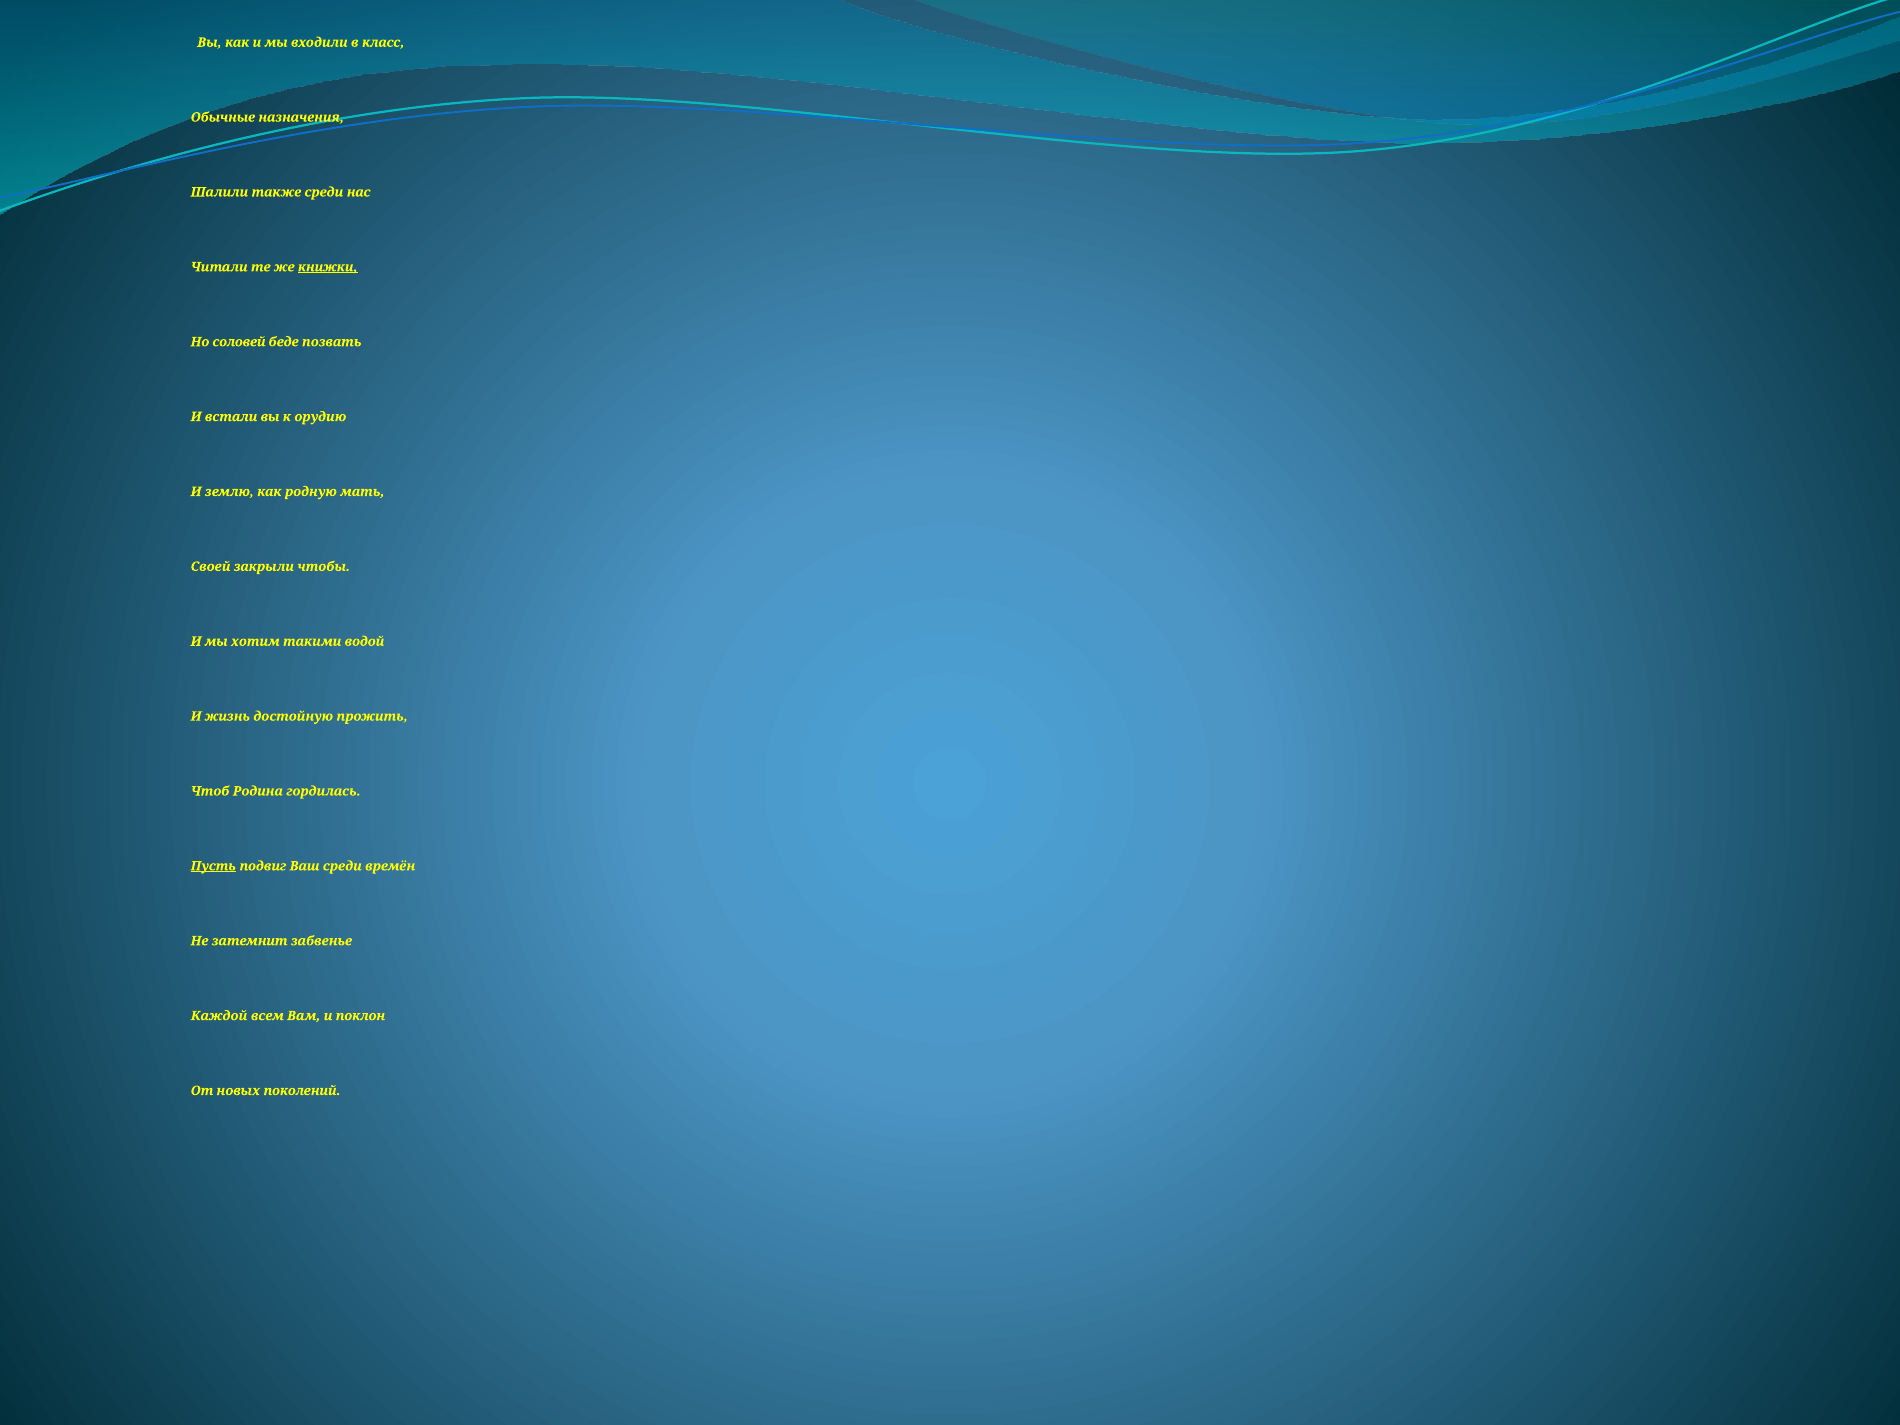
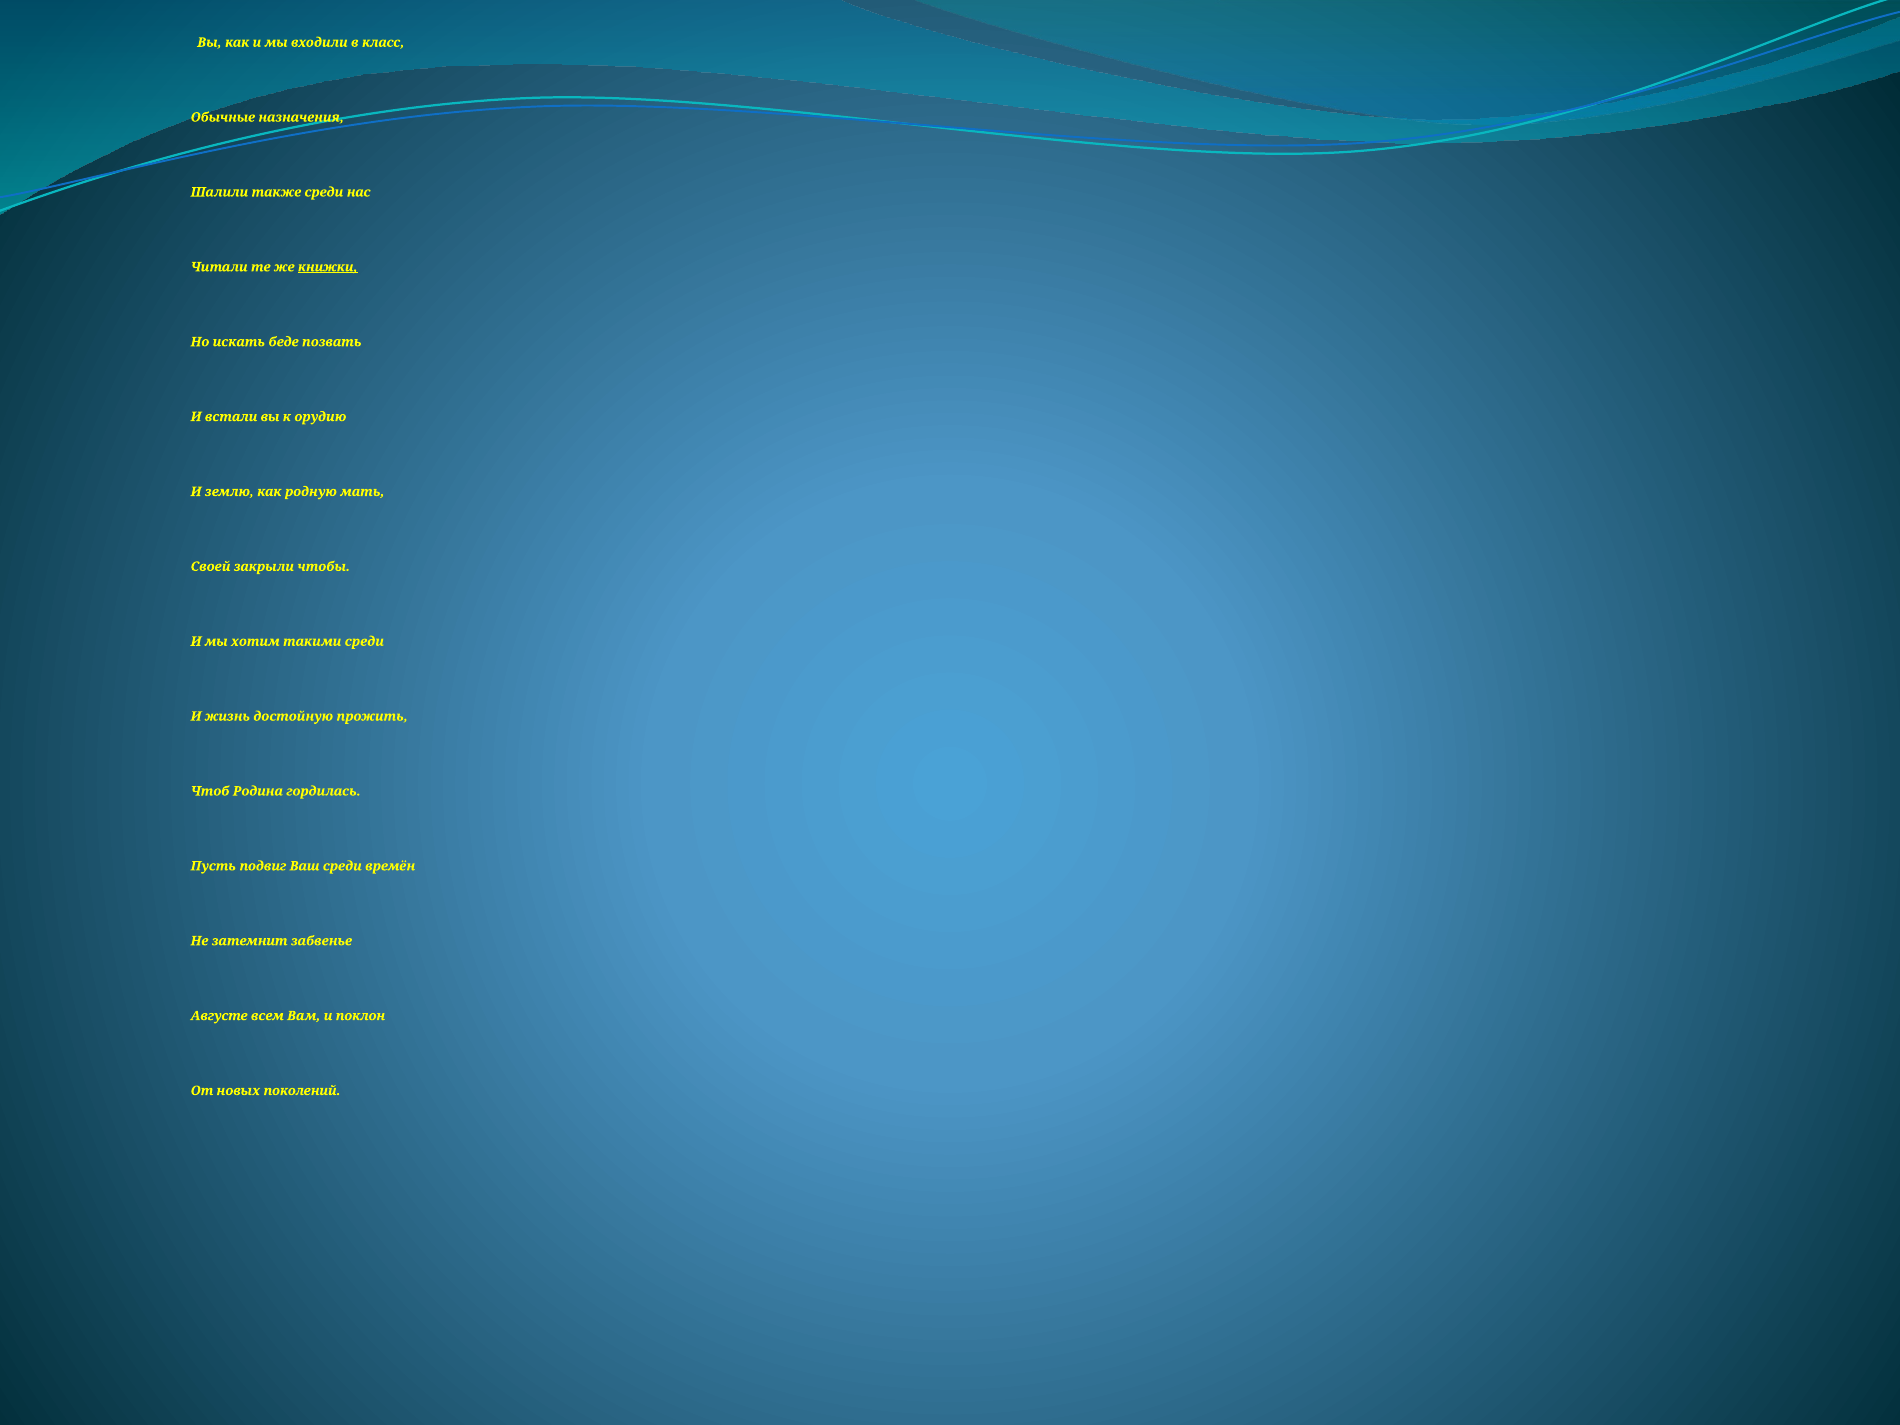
соловей: соловей -> искать
такими водой: водой -> среди
Пусть underline: present -> none
Каждой: Каждой -> Августе
